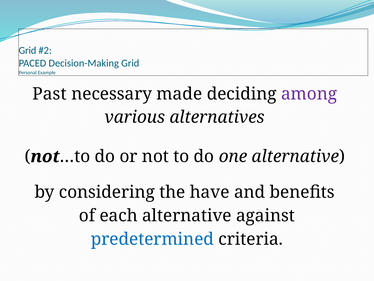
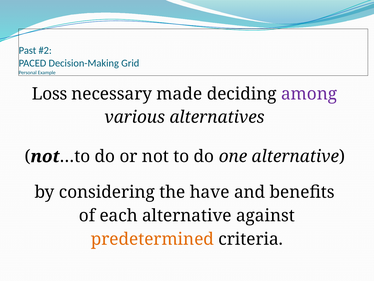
Grid at (27, 50): Grid -> Past
Past: Past -> Loss
predetermined colour: blue -> orange
